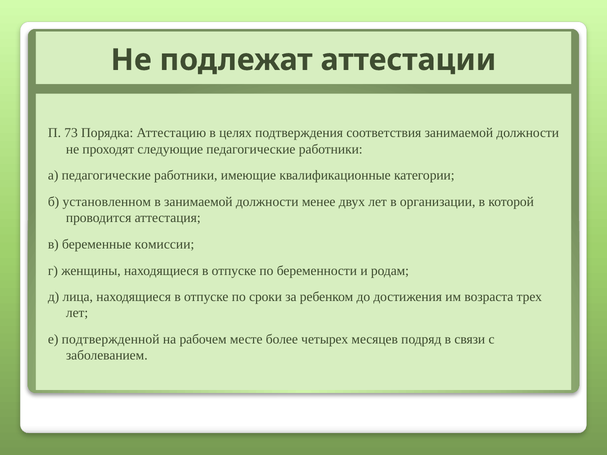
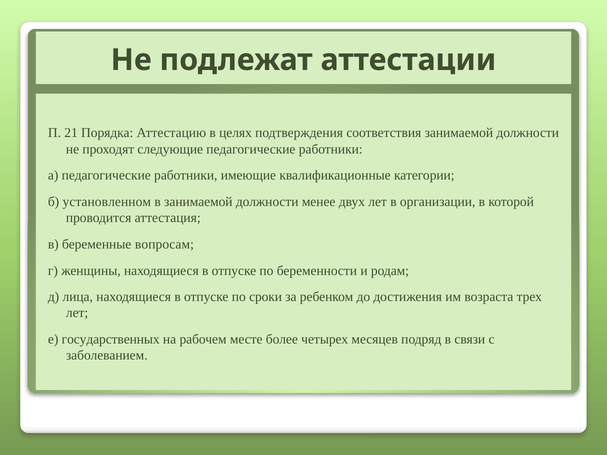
73: 73 -> 21
комиссии: комиссии -> вопросам
подтвержденной: подтвержденной -> государственных
